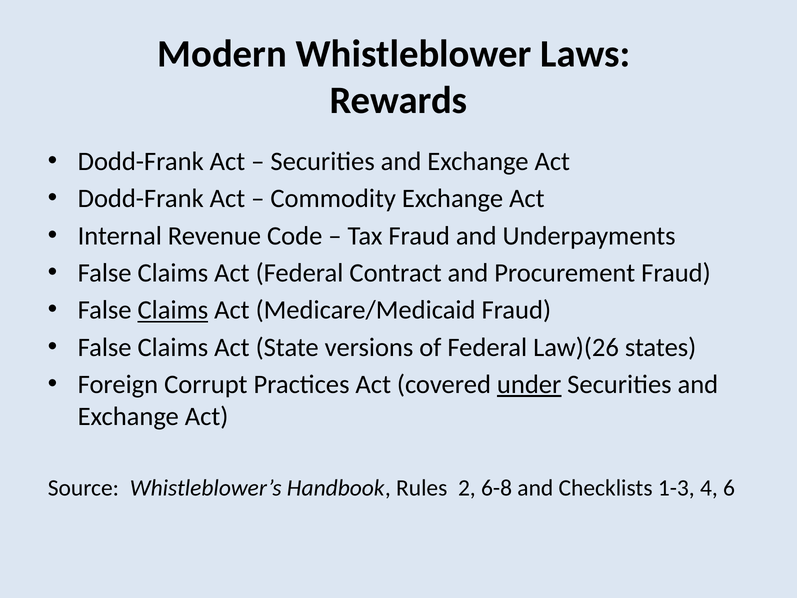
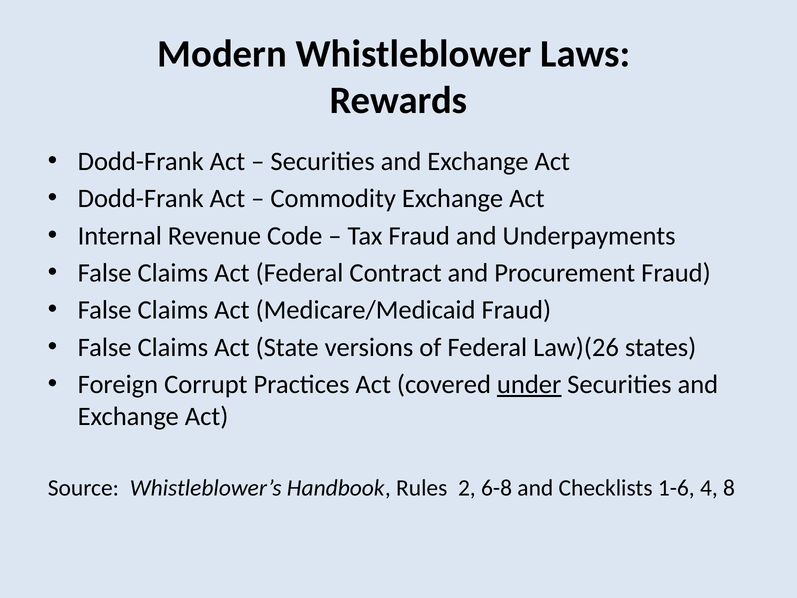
Claims at (173, 310) underline: present -> none
1-3: 1-3 -> 1-6
6: 6 -> 8
